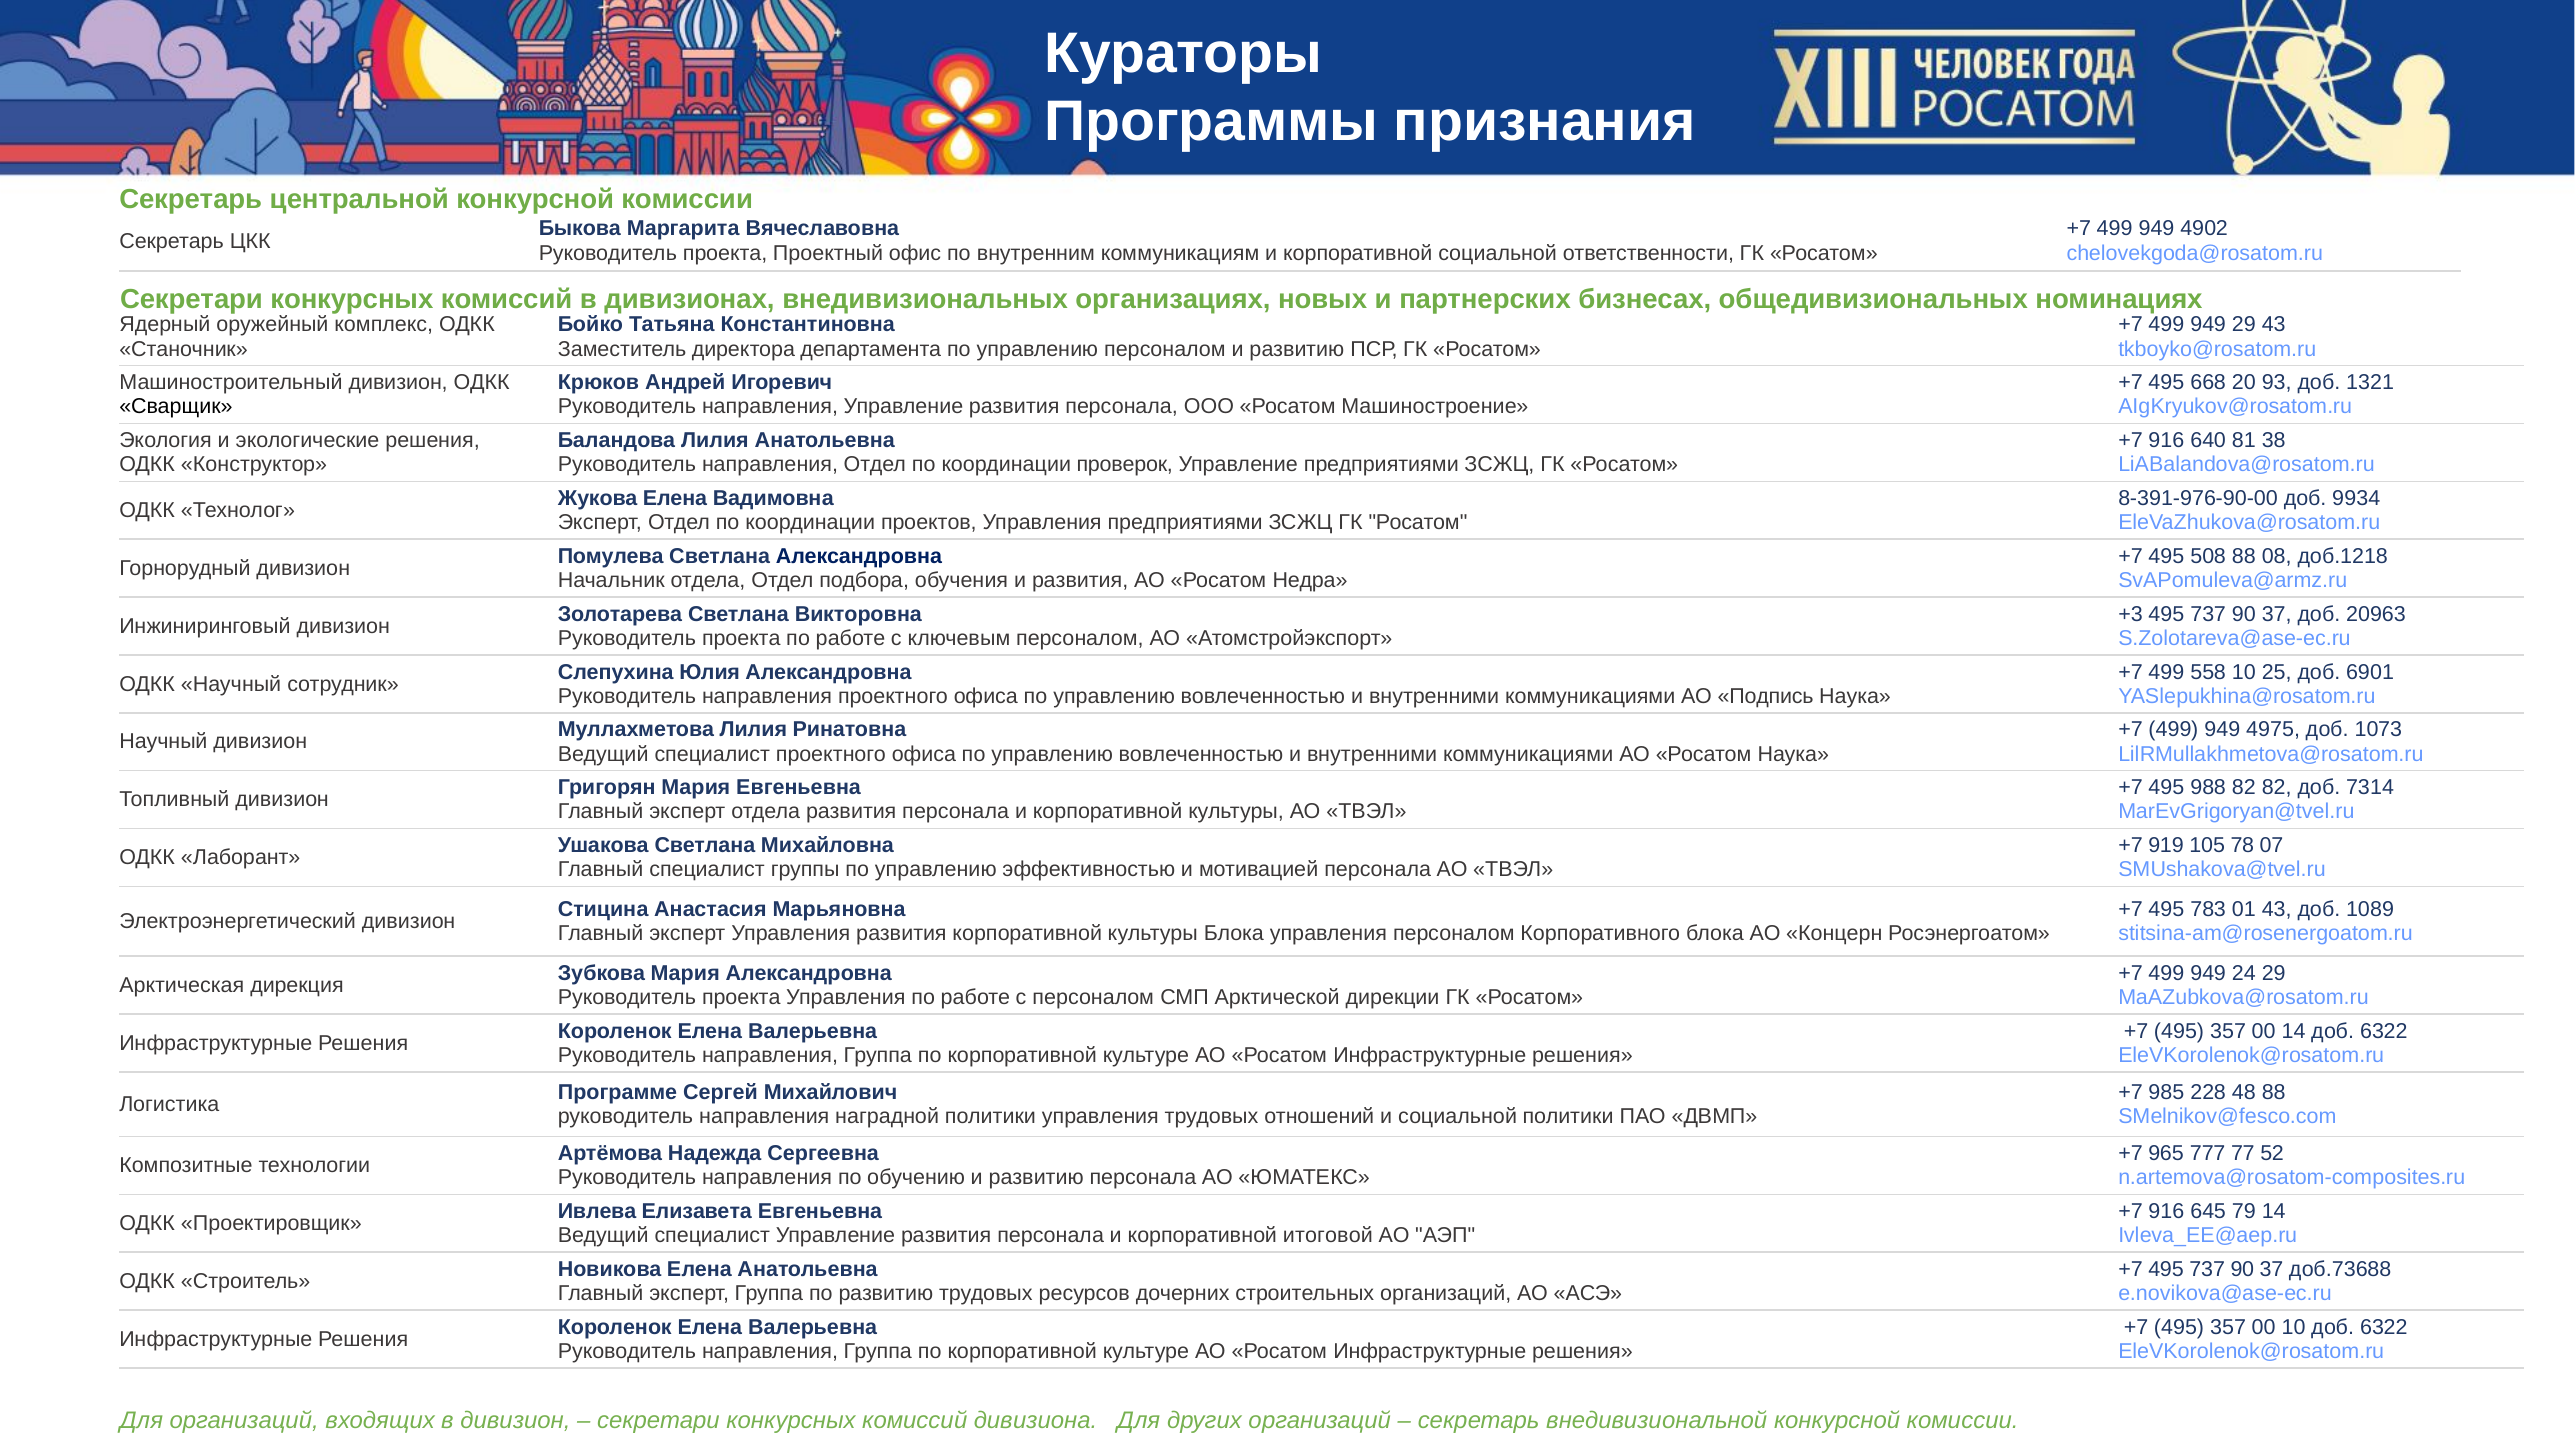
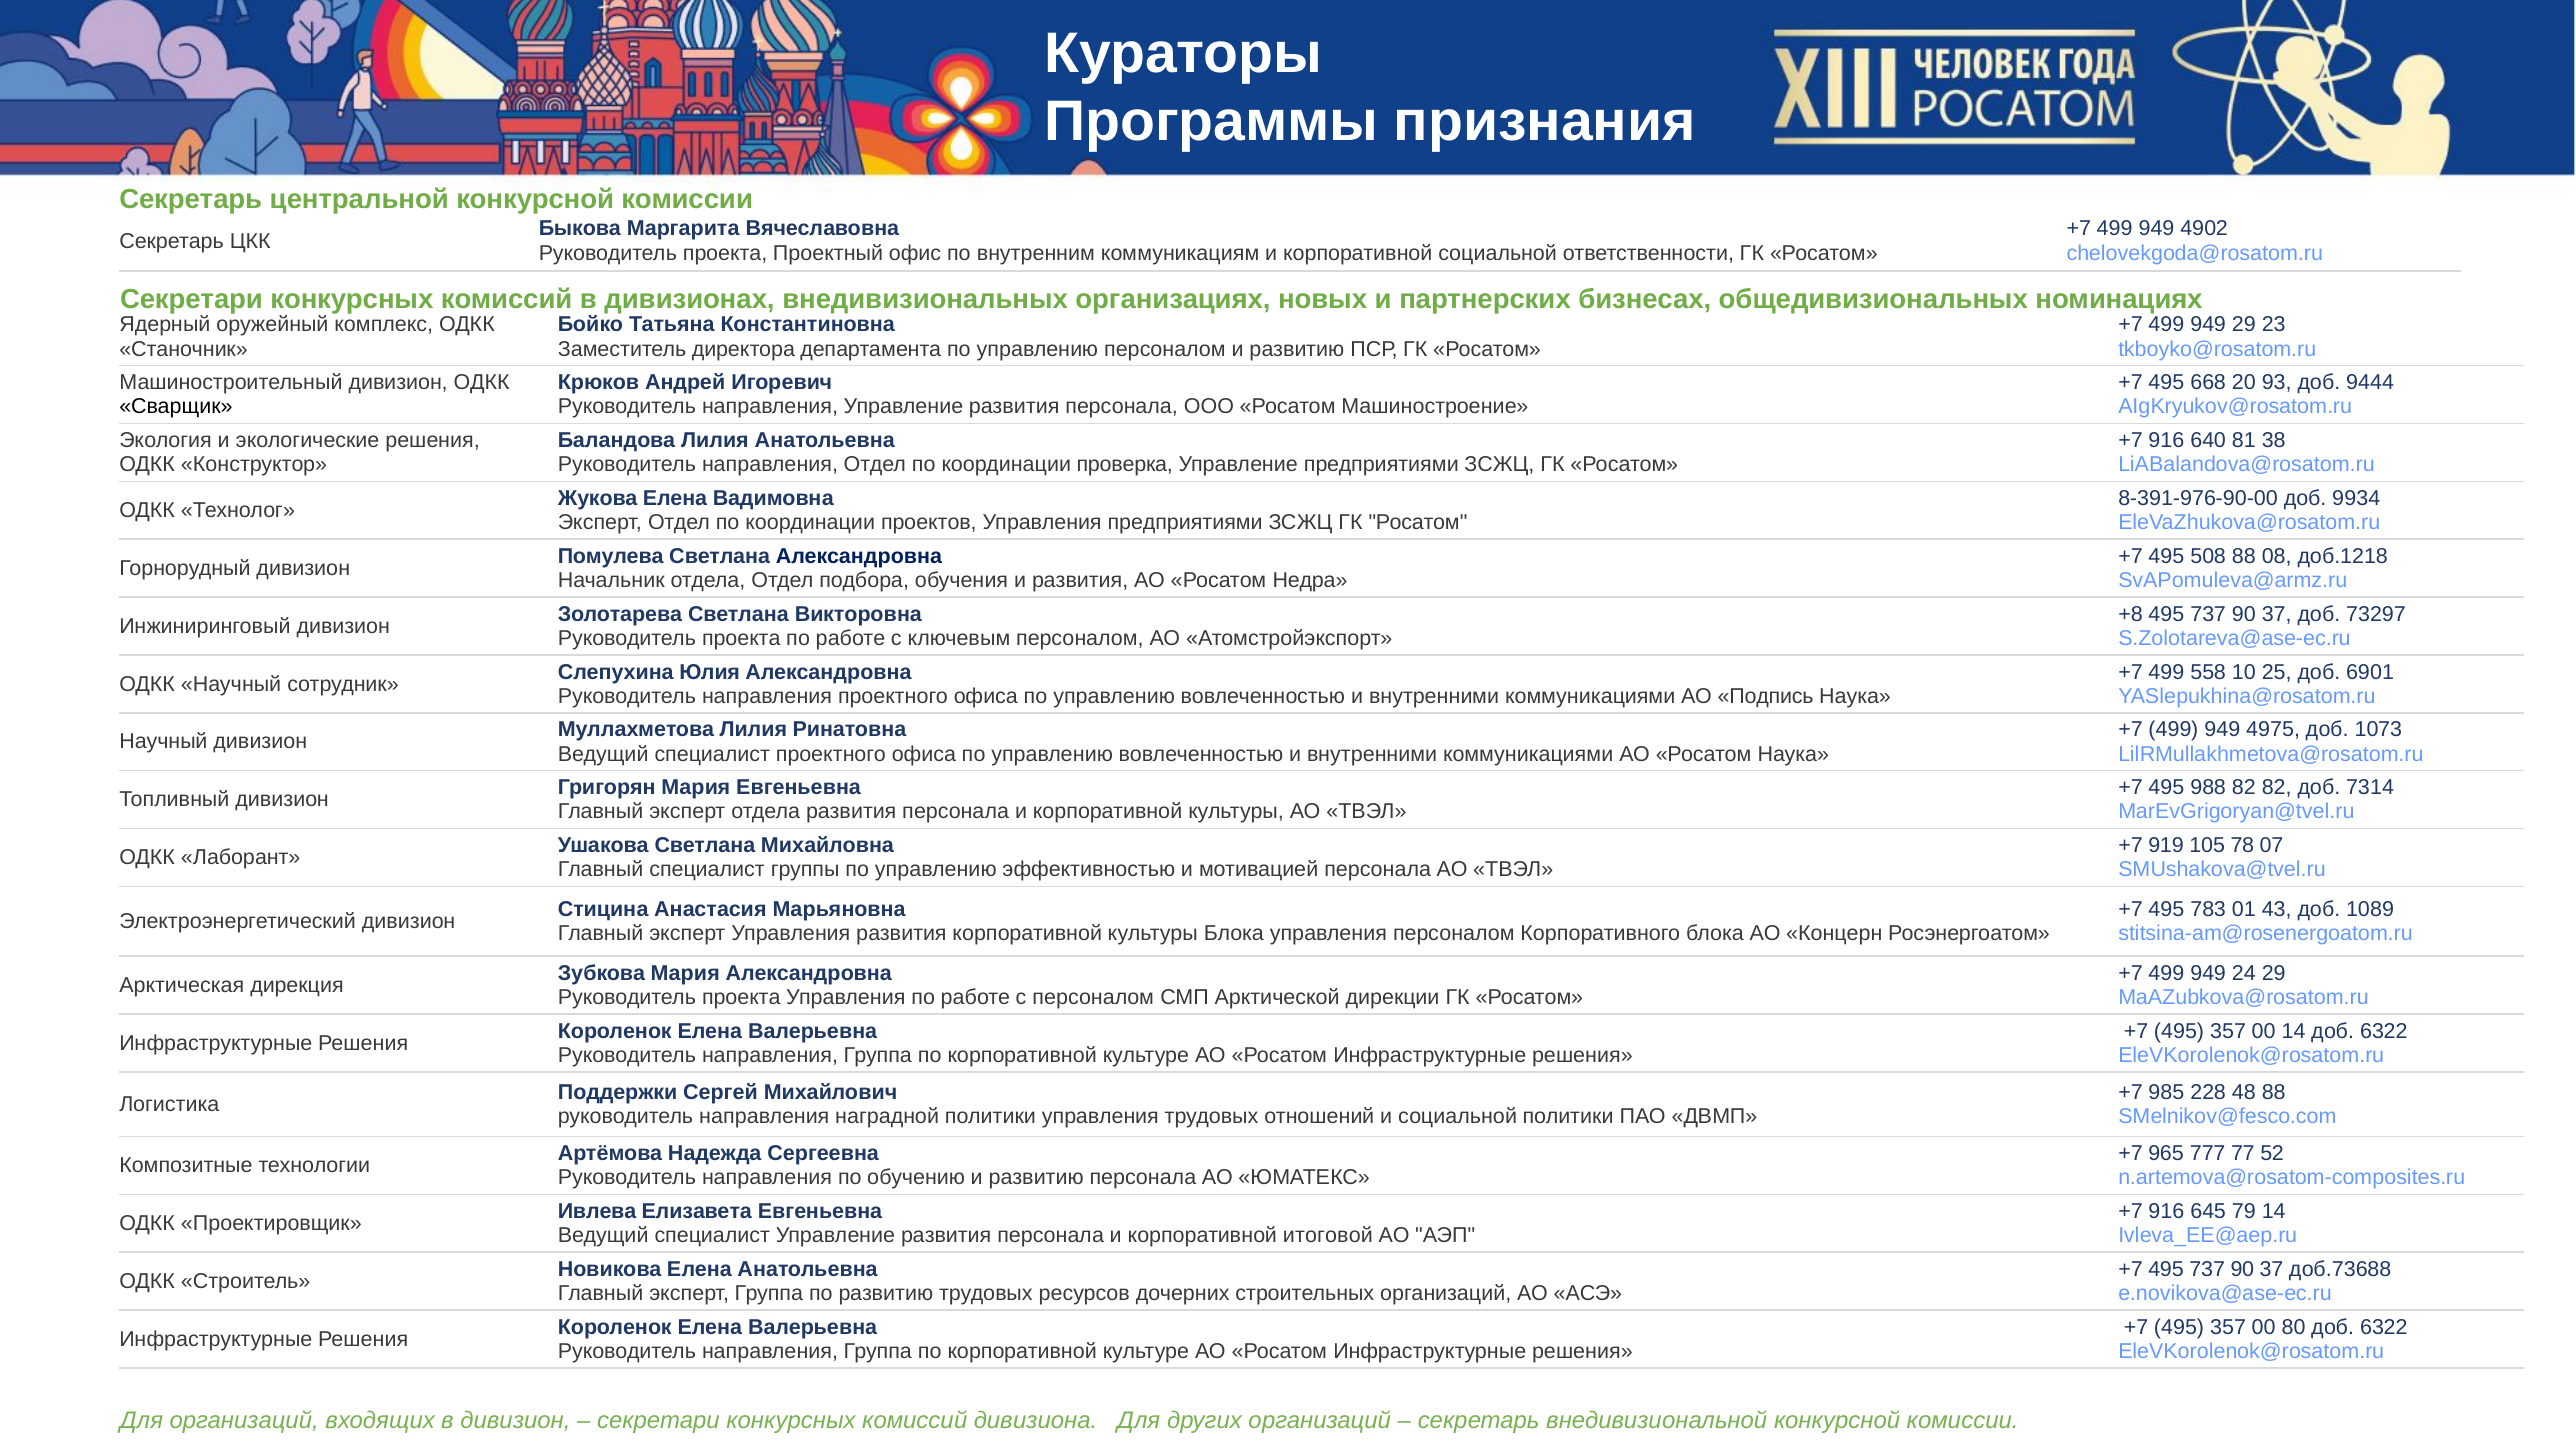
29 43: 43 -> 23
1321: 1321 -> 9444
проверок: проверок -> проверка
+3: +3 -> +8
20963: 20963 -> 73297
Программе: Программе -> Поддержки
00 10: 10 -> 80
